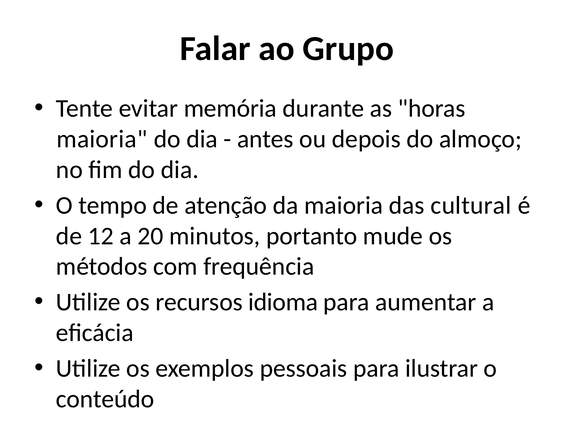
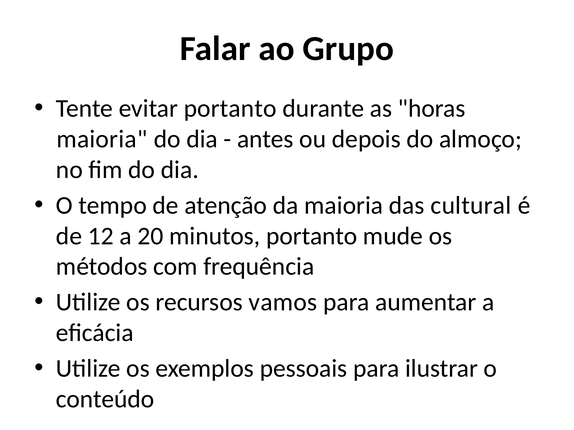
evitar memória: memória -> portanto
idioma: idioma -> vamos
